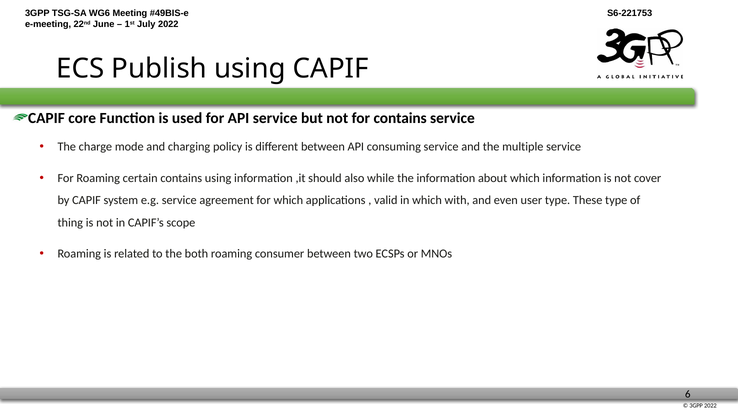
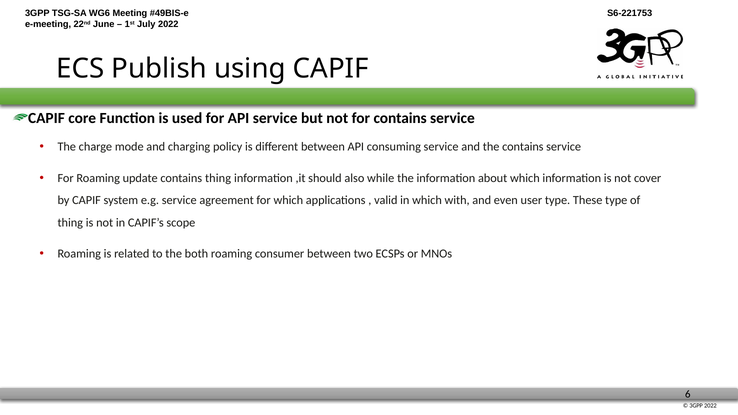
the multiple: multiple -> contains
certain: certain -> update
contains using: using -> thing
